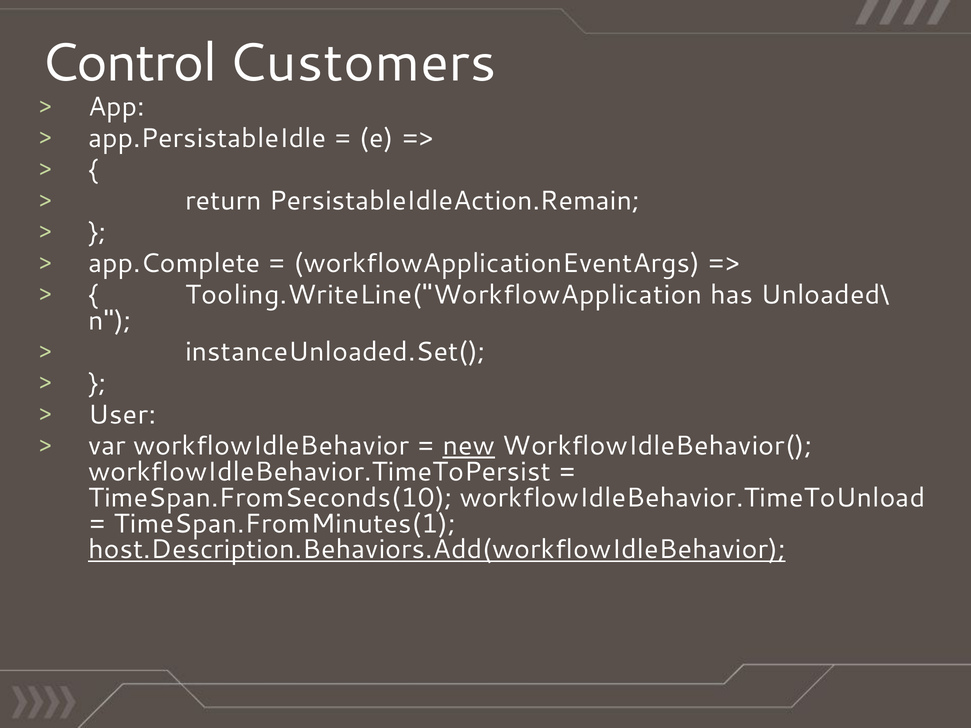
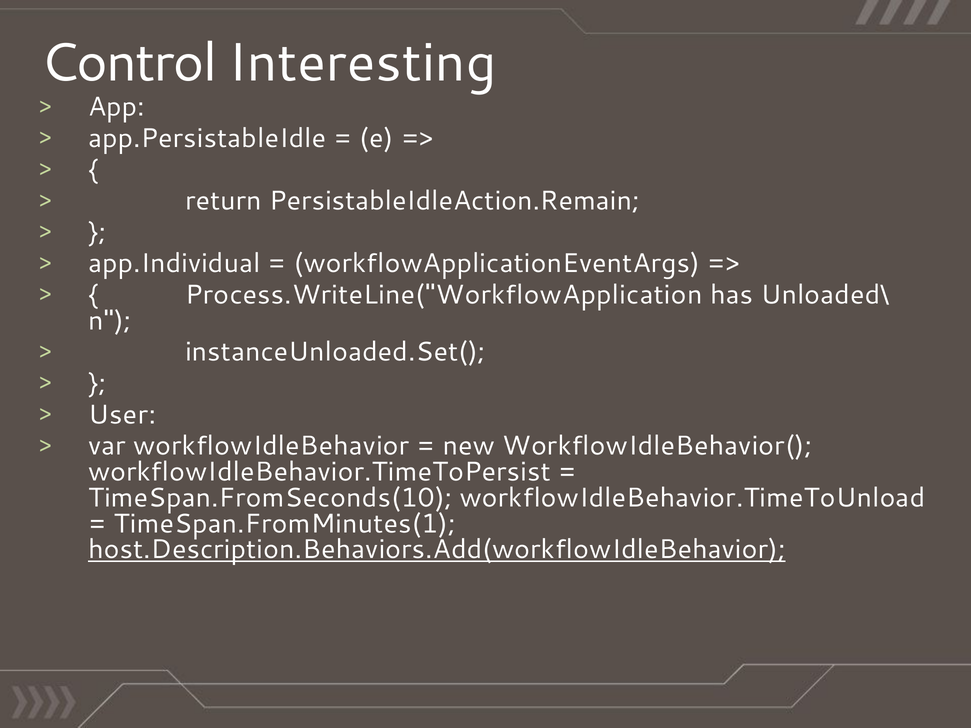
Customers: Customers -> Interesting
app.Complete: app.Complete -> app.Individual
Tooling.WriteLine("WorkflowApplication: Tooling.WriteLine("WorkflowApplication -> Process.WriteLine("WorkflowApplication
new underline: present -> none
